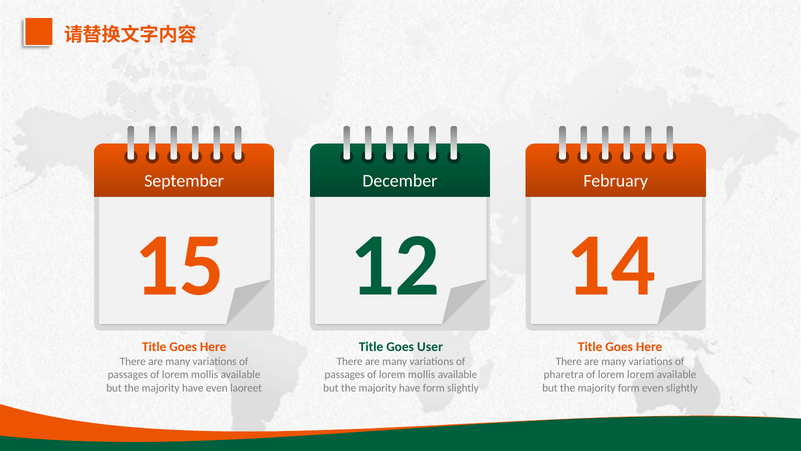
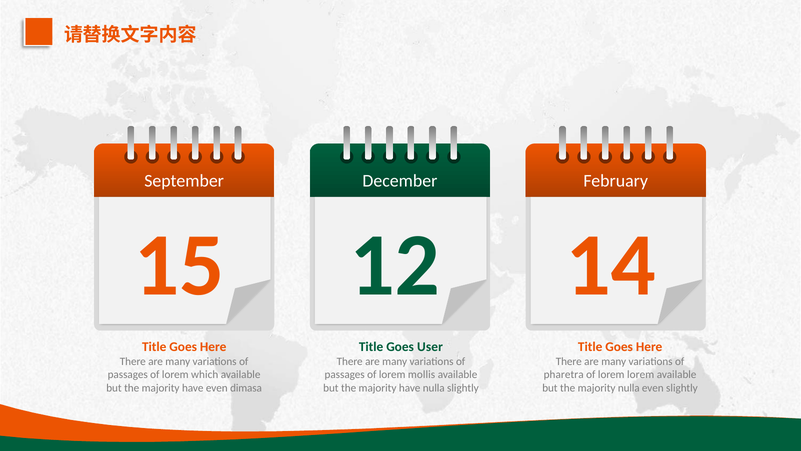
mollis at (205, 374): mollis -> which
laoreet: laoreet -> dimasa
have form: form -> nulla
majority form: form -> nulla
